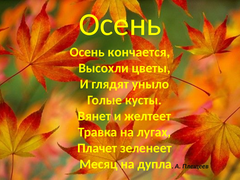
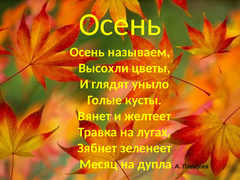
кончается: кончается -> называем
Плачет: Плачет -> Зябнет
